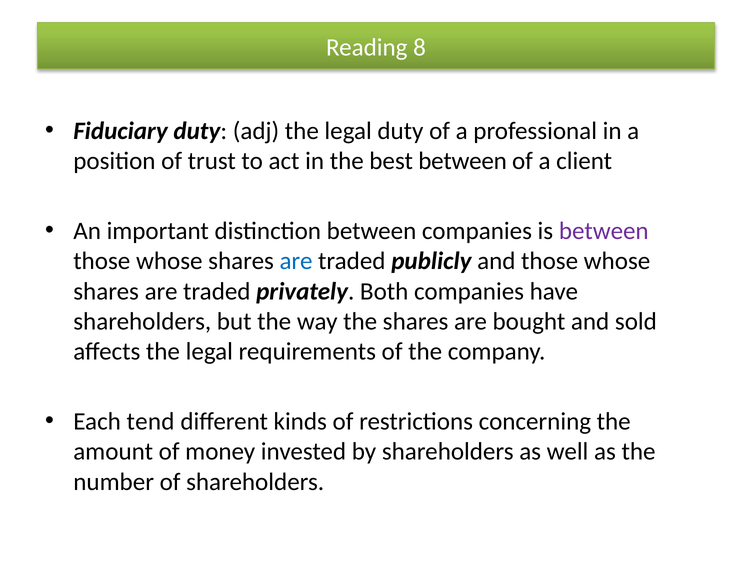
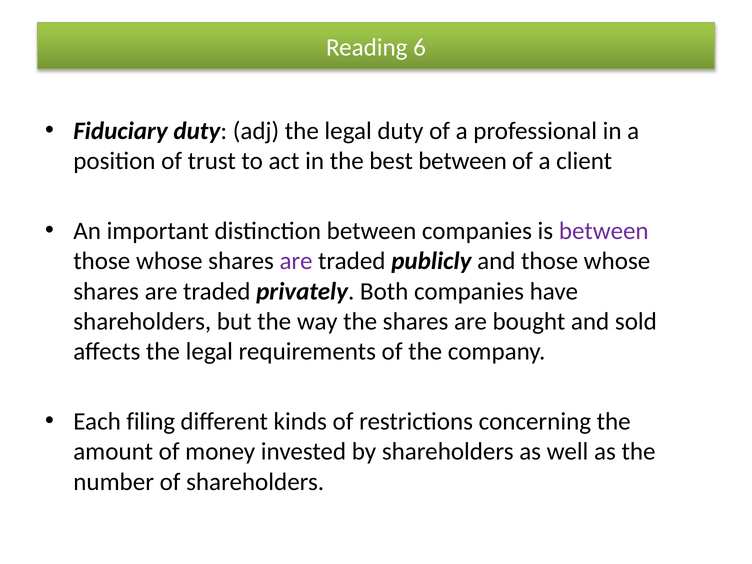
8: 8 -> 6
are at (296, 261) colour: blue -> purple
tend: tend -> filing
